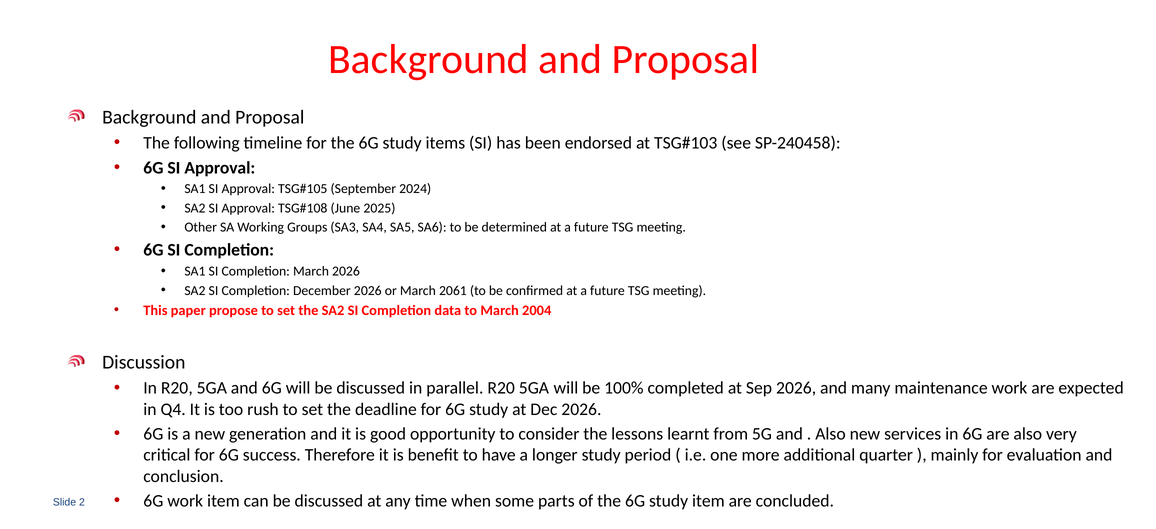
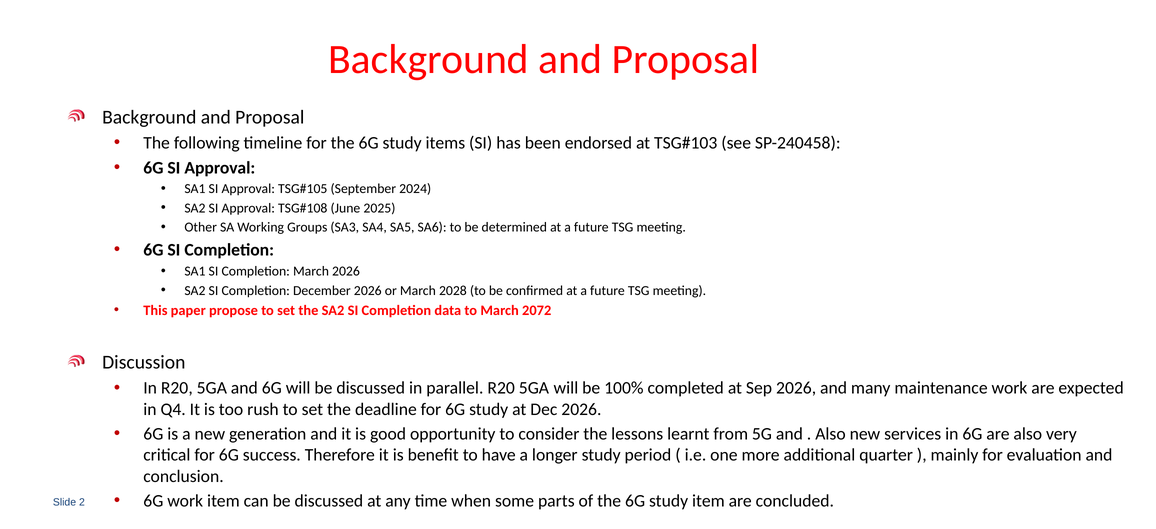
2061: 2061 -> 2028
2004: 2004 -> 2072
